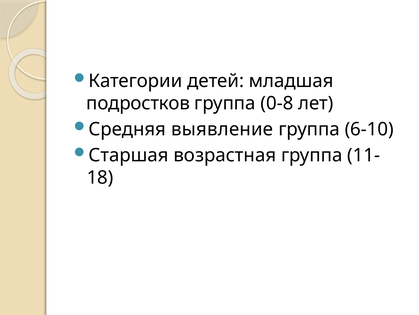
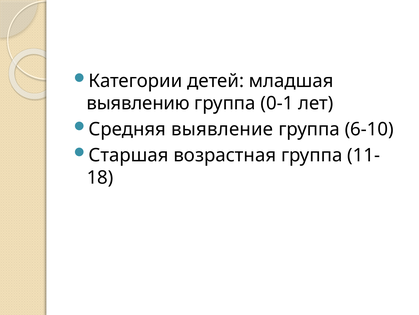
подростков: подростков -> выявлению
0-8: 0-8 -> 0-1
